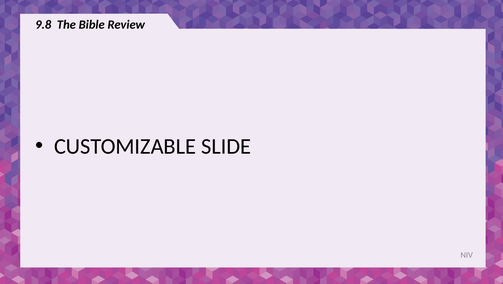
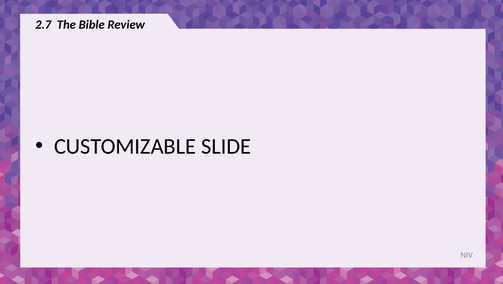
9.8: 9.8 -> 2.7
